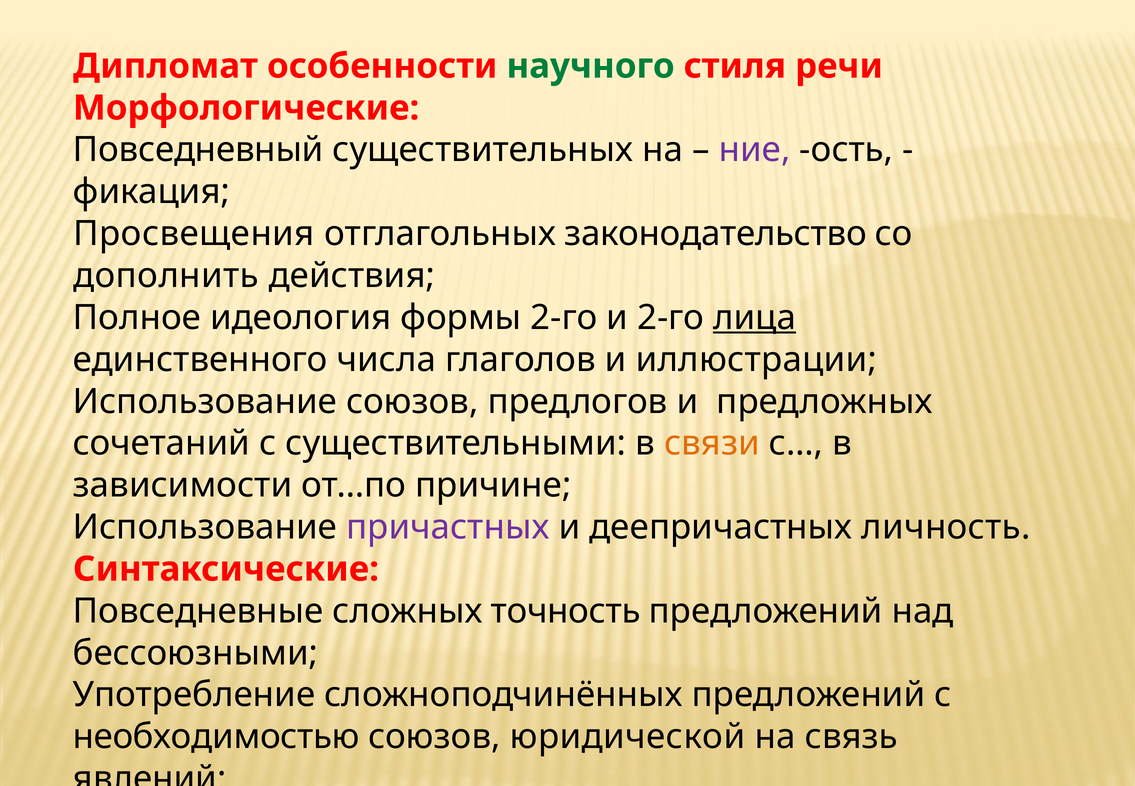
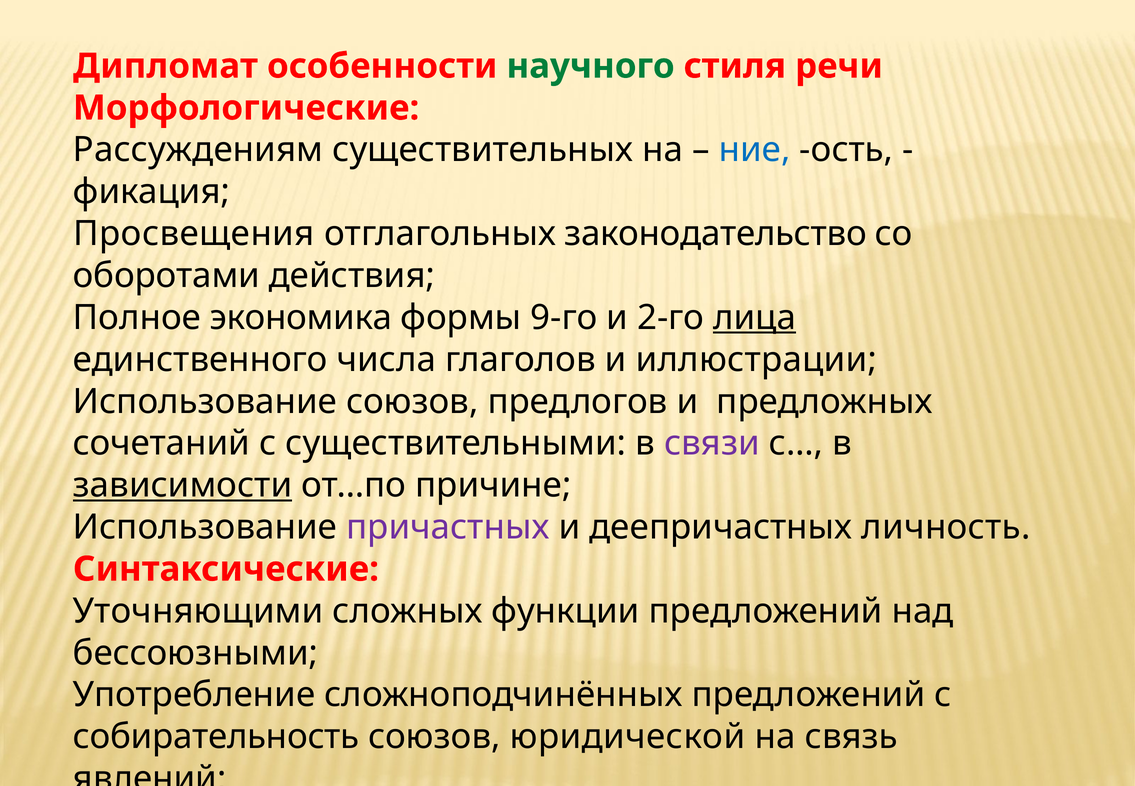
Повседневный: Повседневный -> Рассуждениям
ние colour: purple -> blue
дополнить: дополнить -> оборотами
идеология: идеология -> экономика
формы 2-го: 2-го -> 9-го
связи colour: orange -> purple
зависимости underline: none -> present
Повседневные: Повседневные -> Уточняющими
точность: точность -> функции
необходимостью: необходимостью -> собирательность
